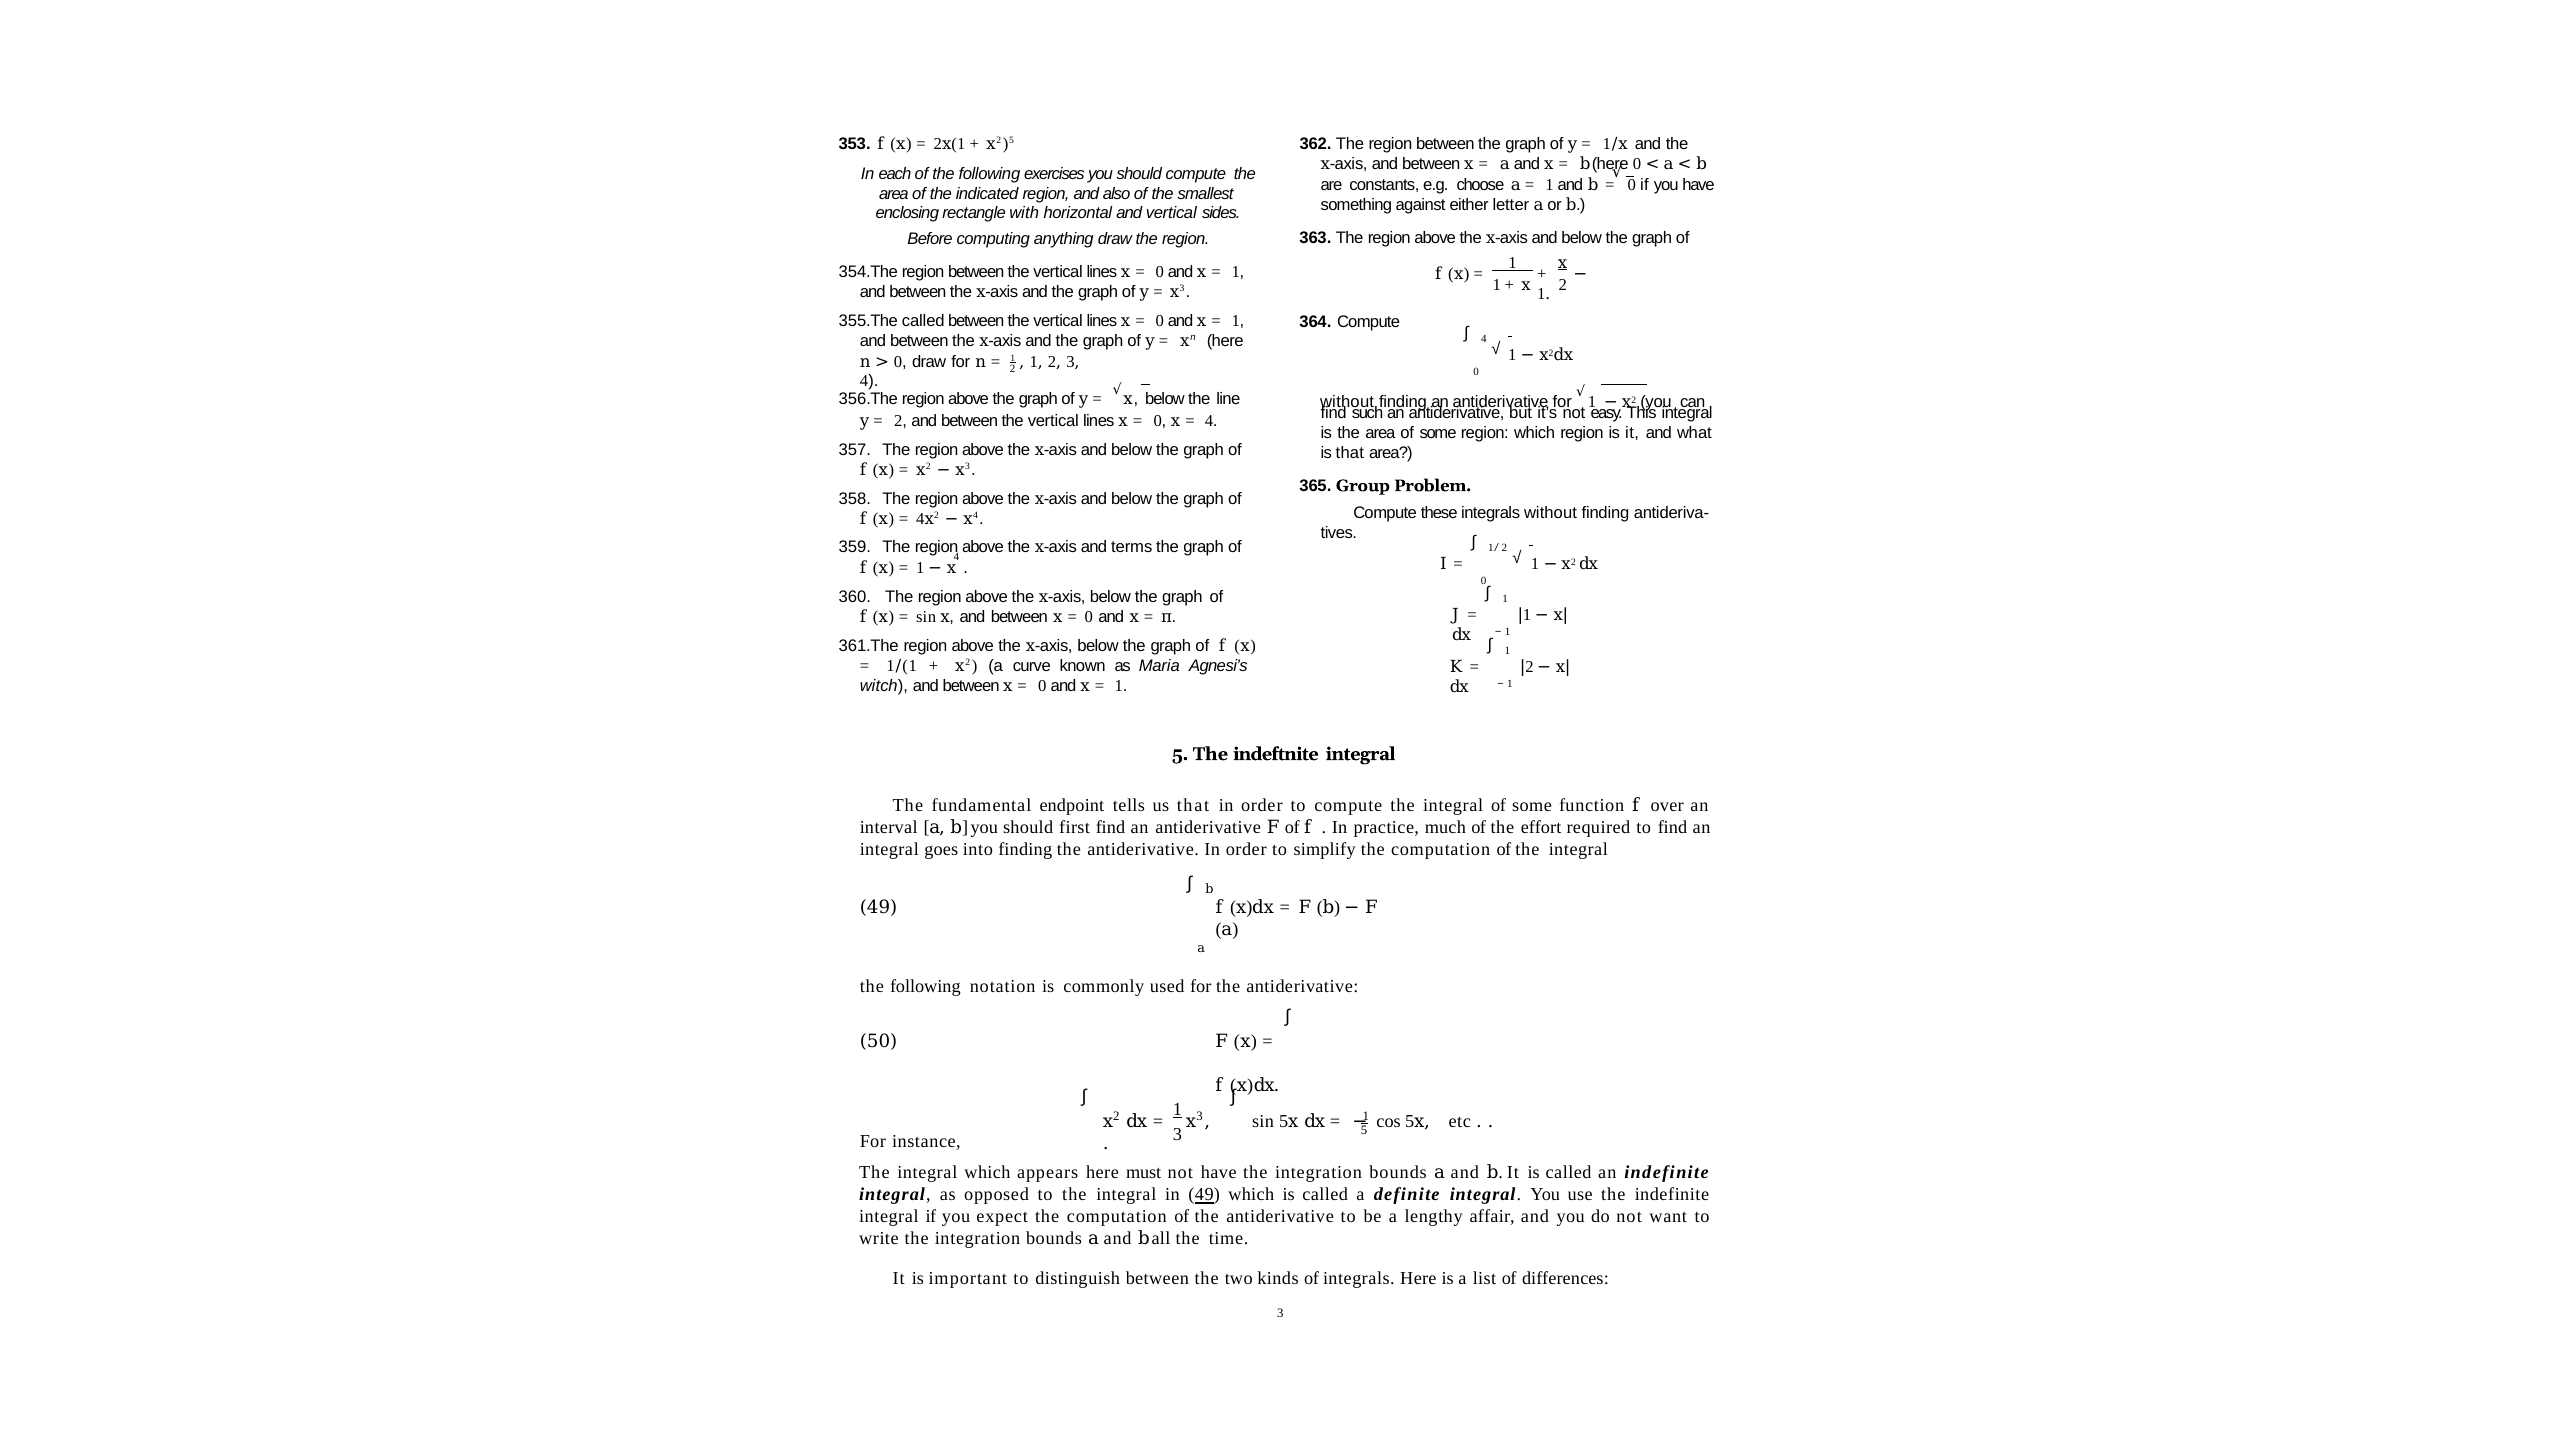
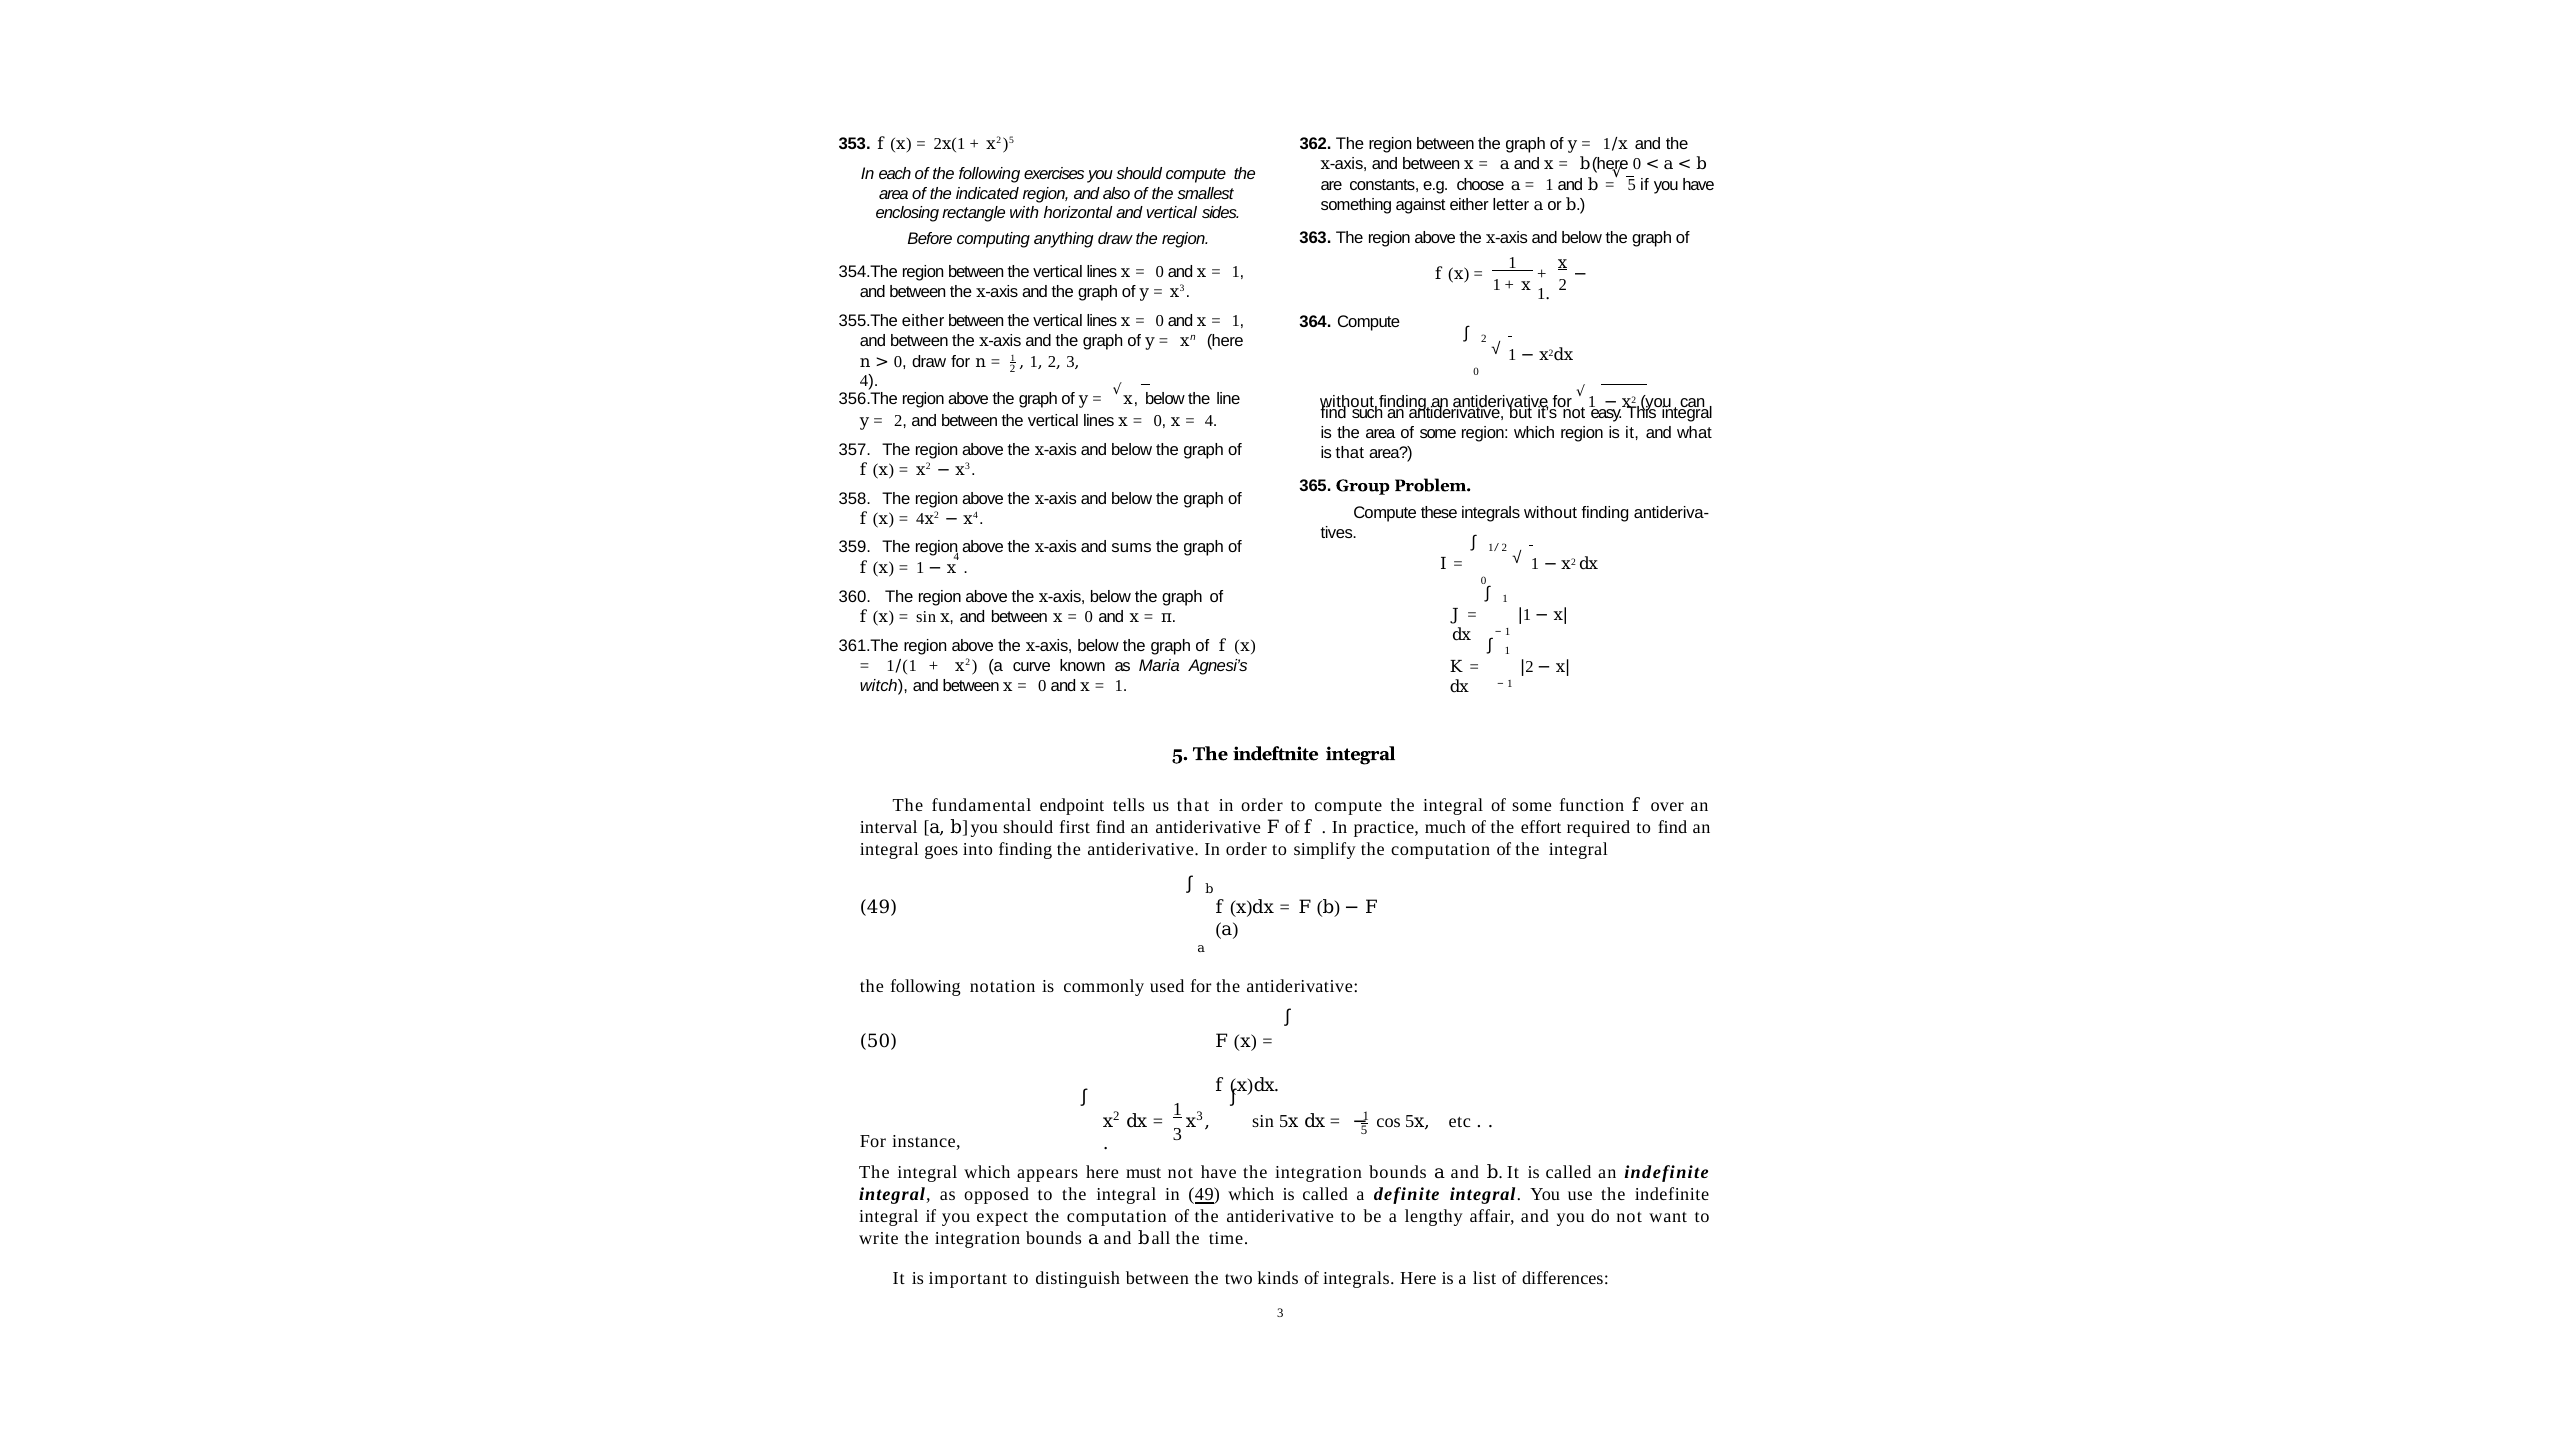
0 at (1632, 185): 0 -> 5
called at (923, 321): called -> either
4 at (1484, 339): 4 -> 2
terms: terms -> sums
